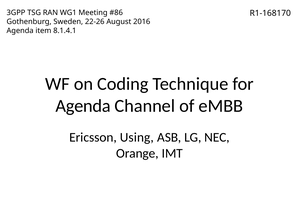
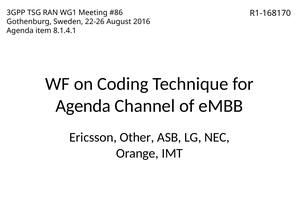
Using: Using -> Other
